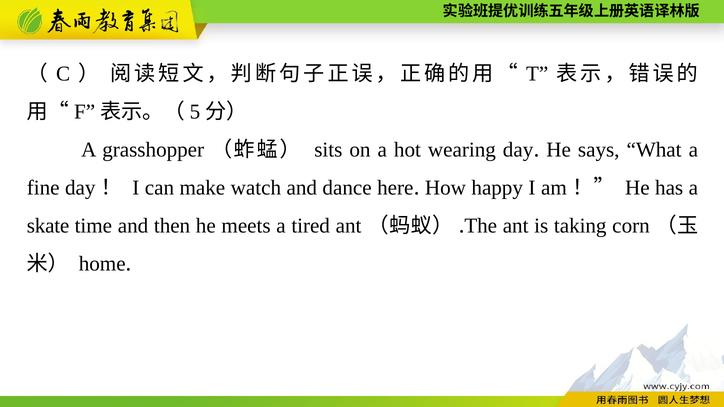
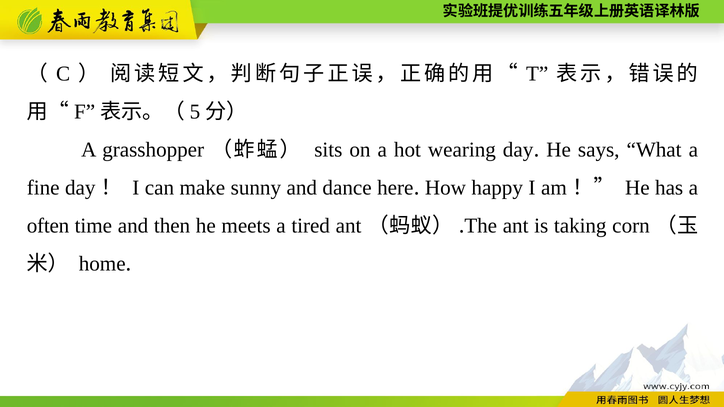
watch: watch -> sunny
skate: skate -> often
